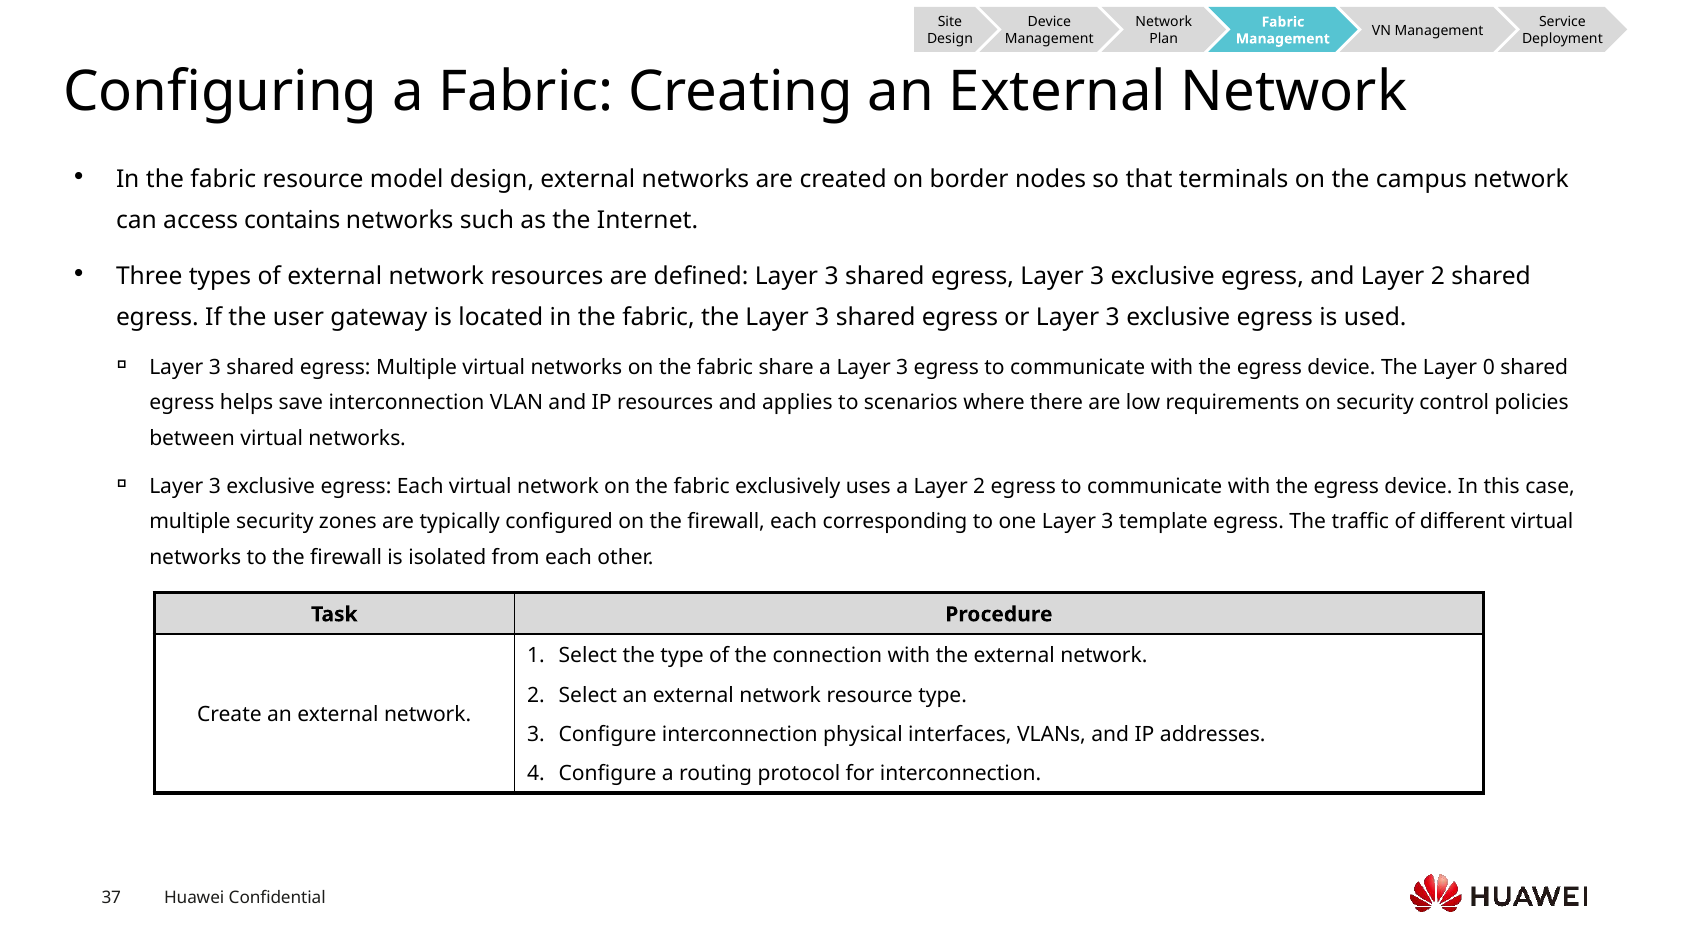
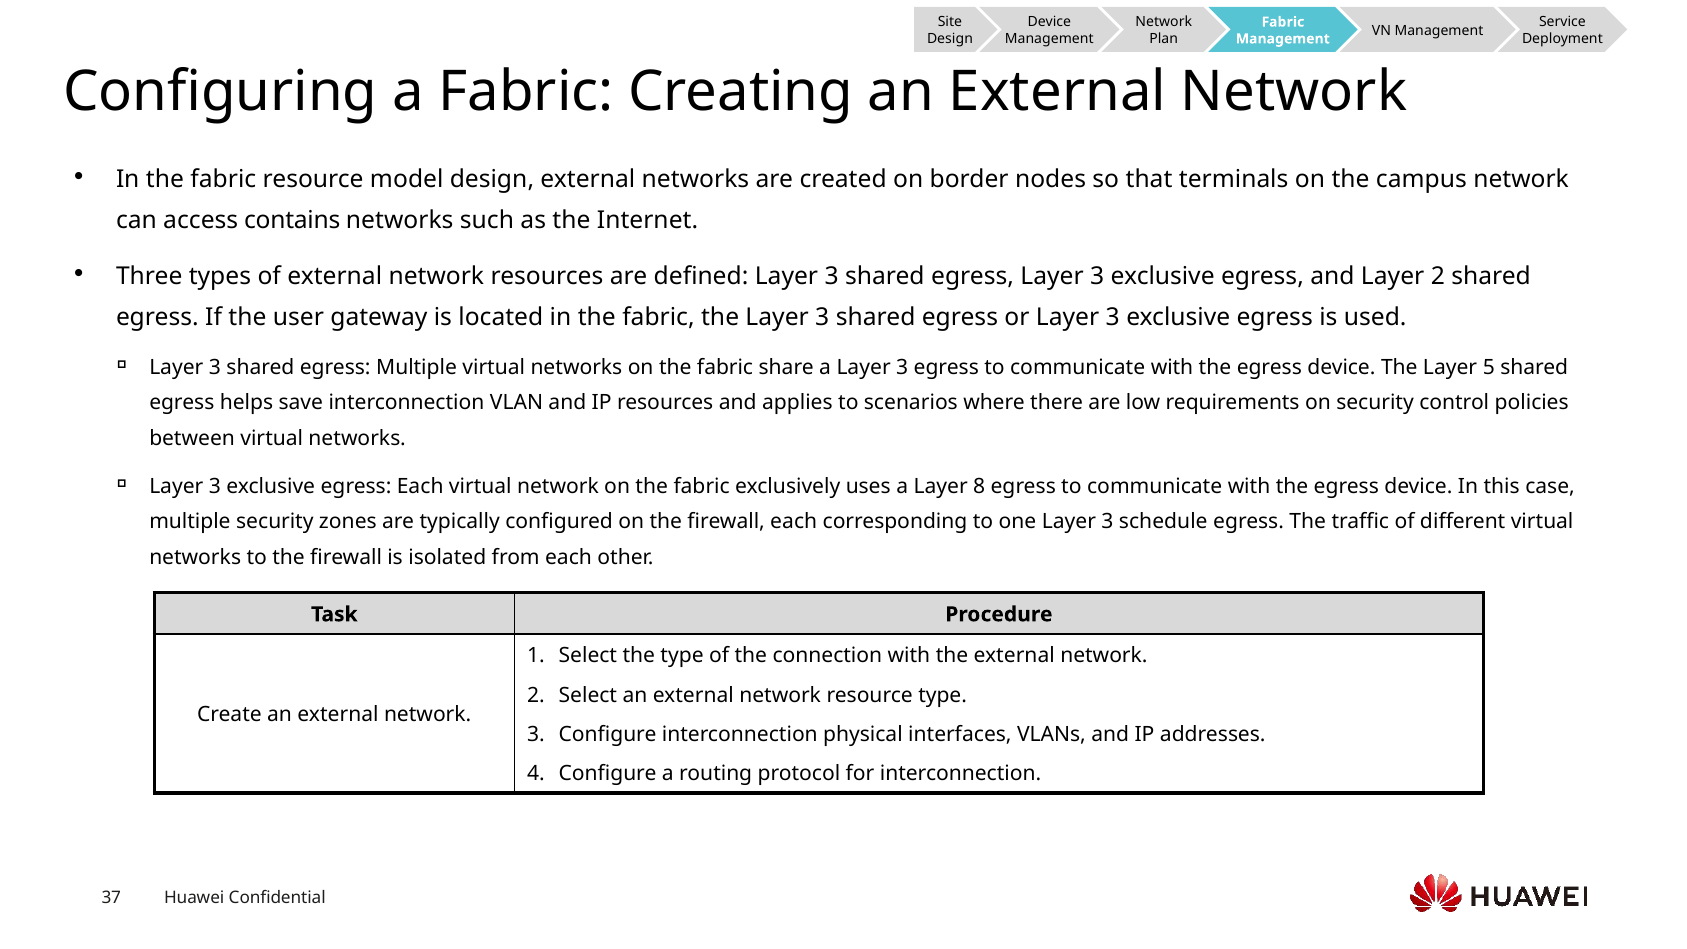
0: 0 -> 5
a Layer 2: 2 -> 8
template: template -> schedule
